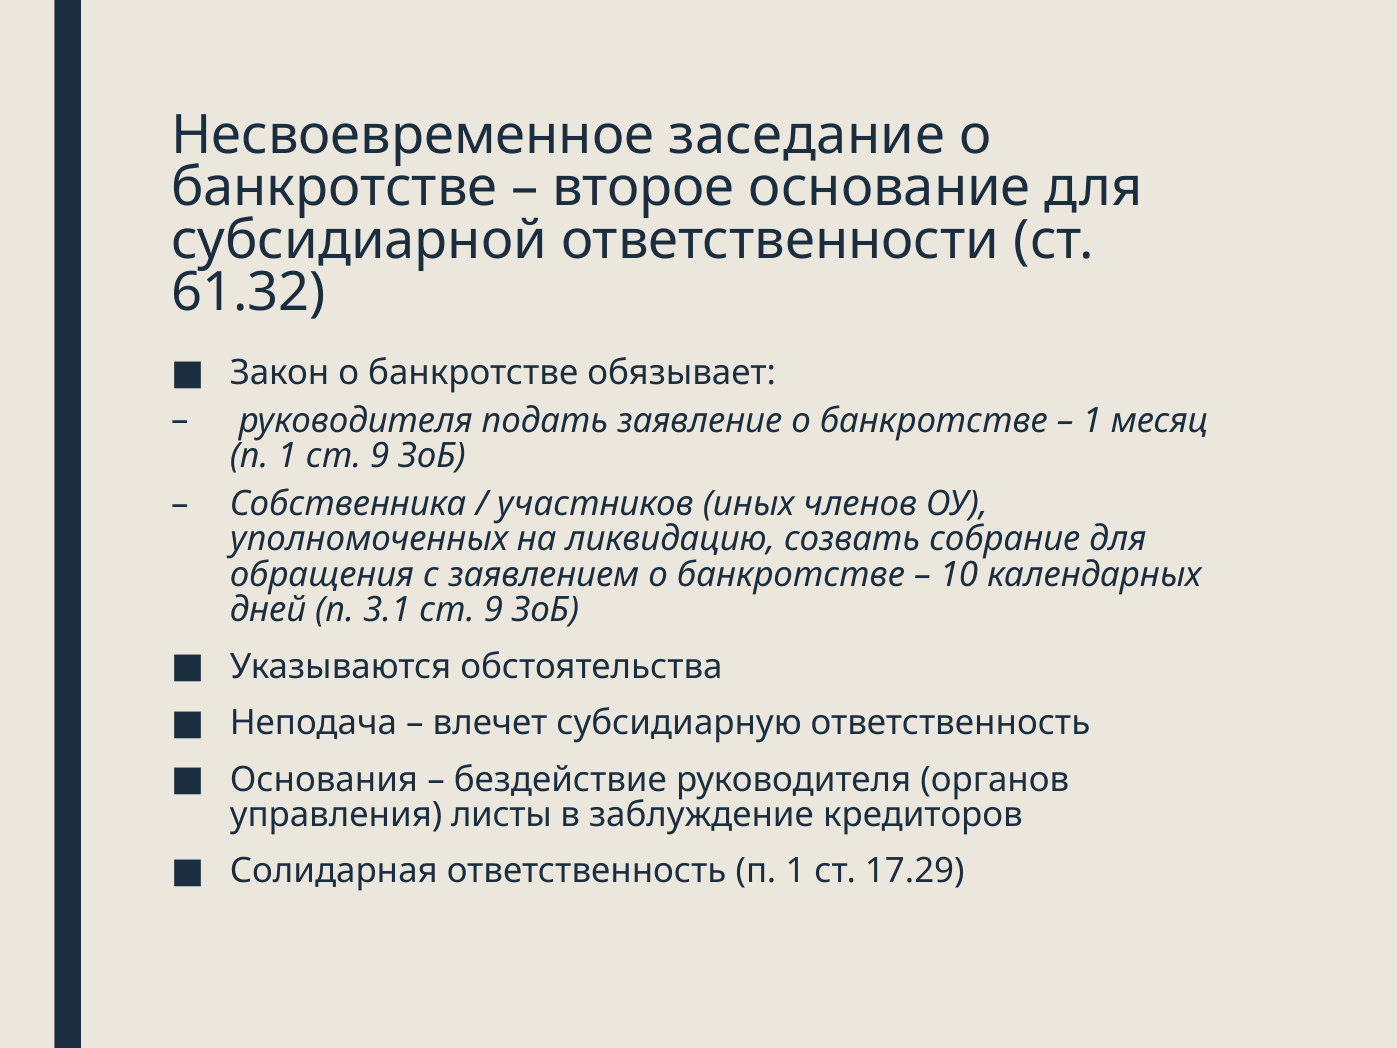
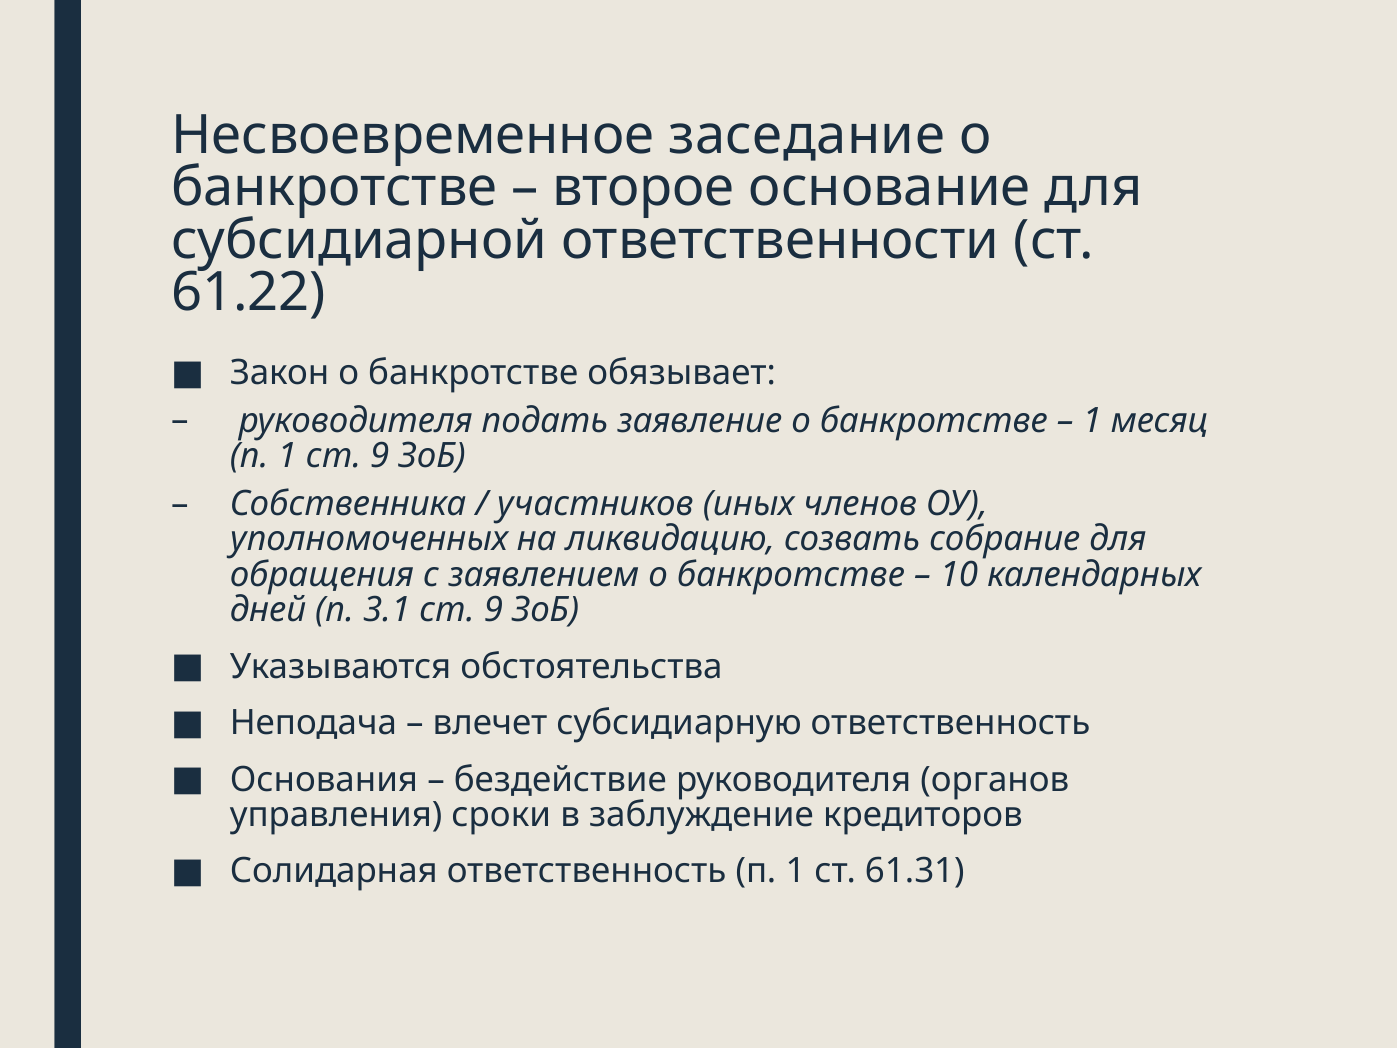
61.32: 61.32 -> 61.22
листы: листы -> сроки
17.29: 17.29 -> 61.31
